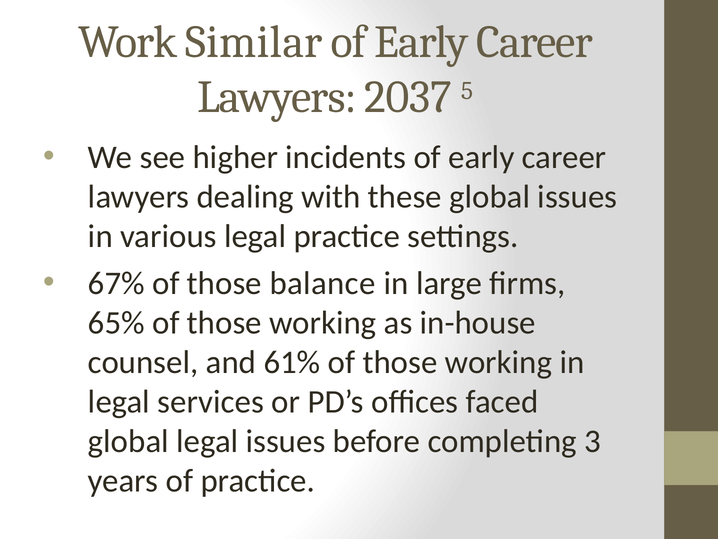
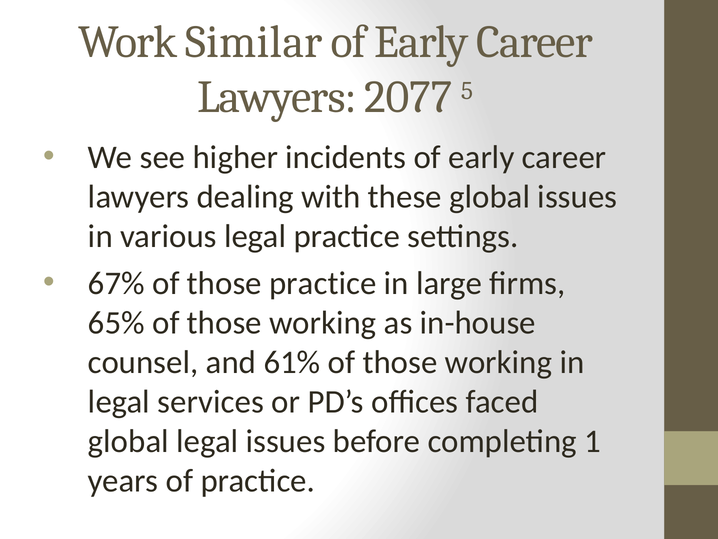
2037: 2037 -> 2077
those balance: balance -> practice
3: 3 -> 1
